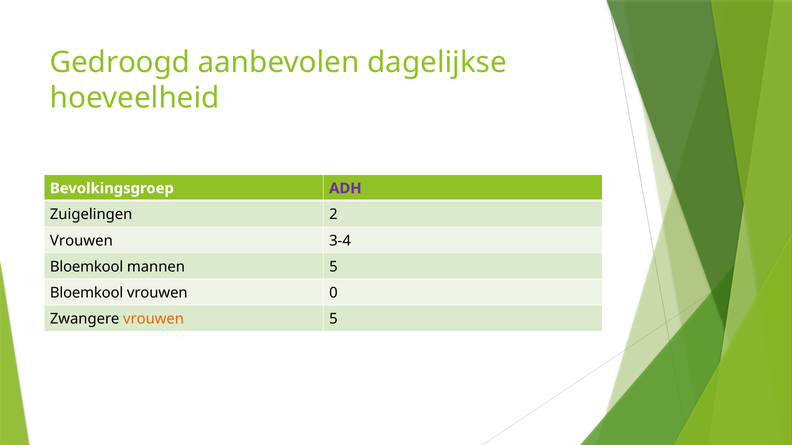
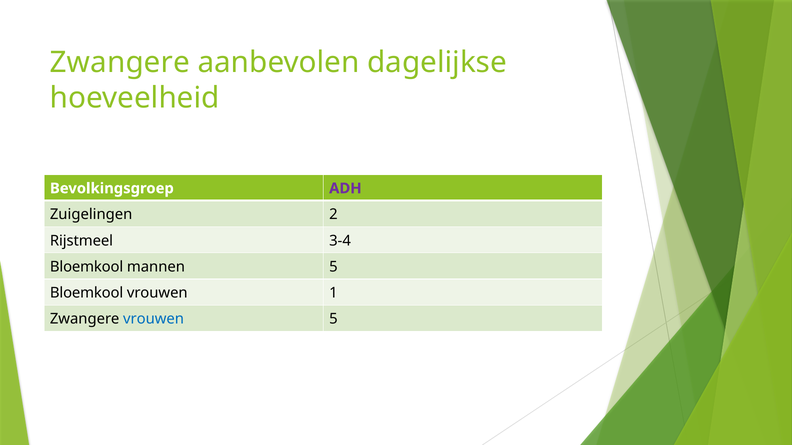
Gedroogd at (120, 62): Gedroogd -> Zwangere
Vrouwen at (81, 241): Vrouwen -> Rijstmeel
0: 0 -> 1
vrouwen at (154, 319) colour: orange -> blue
